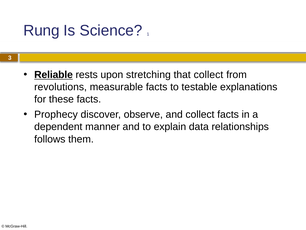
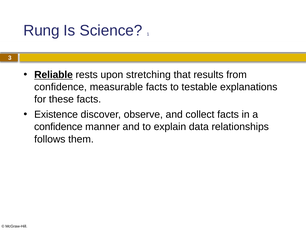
that collect: collect -> results
revolutions at (61, 87): revolutions -> confidence
Prophecy: Prophecy -> Existence
dependent at (58, 127): dependent -> confidence
